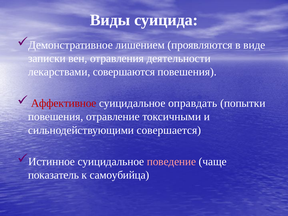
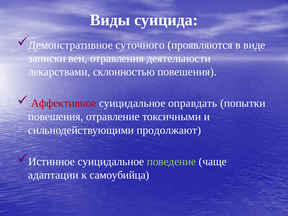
лишением: лишением -> суточного
совершаются: совершаются -> склонностью
совершается: совершается -> продолжают
поведение colour: pink -> light green
показатель: показатель -> адаптации
